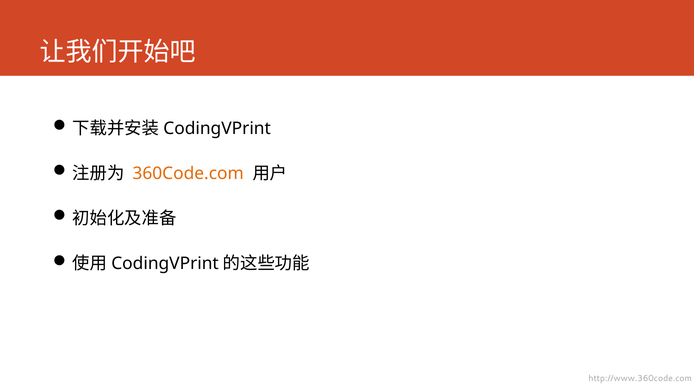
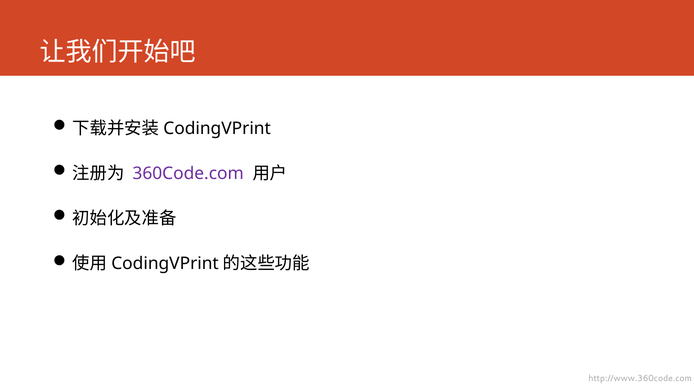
360Code.com colour: orange -> purple
